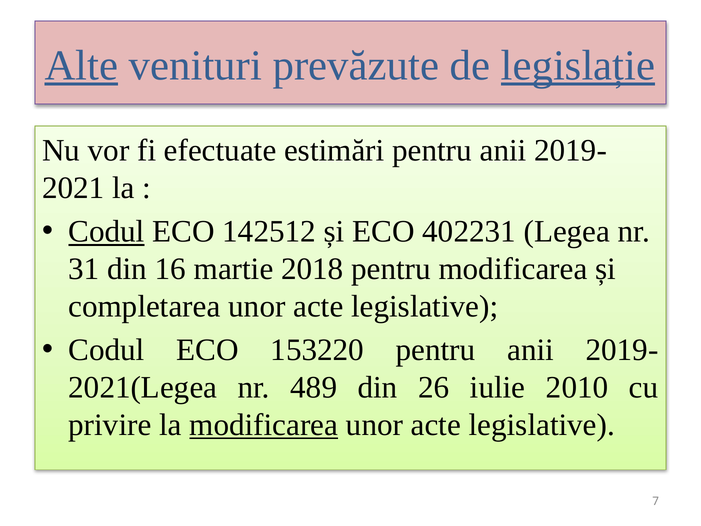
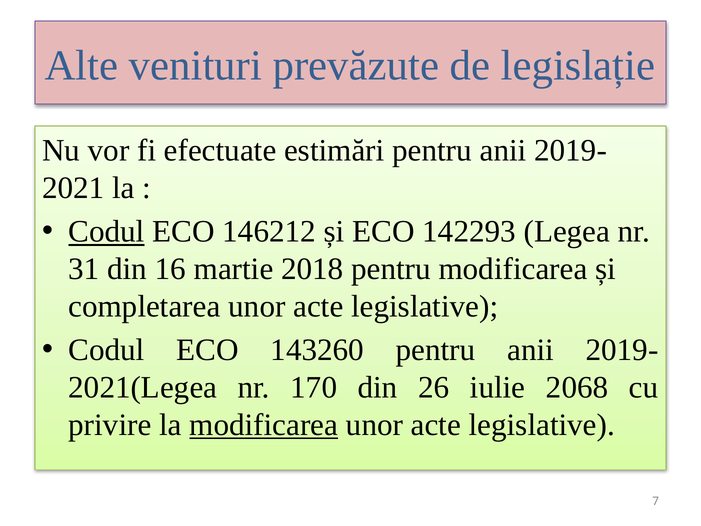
Alte underline: present -> none
legislație underline: present -> none
142512: 142512 -> 146212
402231: 402231 -> 142293
153220: 153220 -> 143260
489: 489 -> 170
2010: 2010 -> 2068
